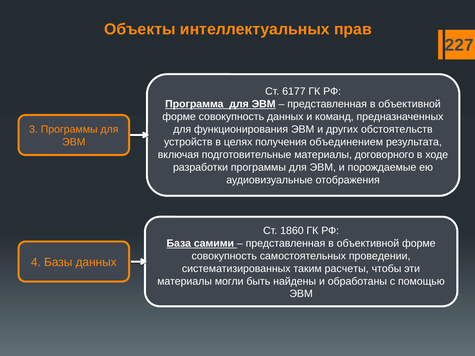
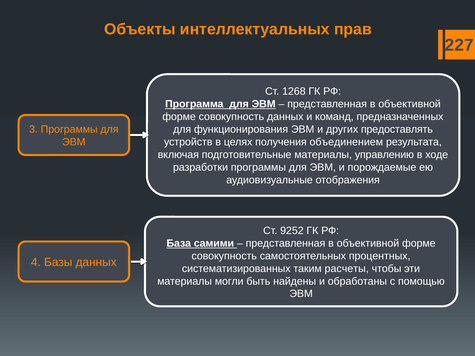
6177: 6177 -> 1268
обстоятельств: обстоятельств -> предоставлять
договорного: договорного -> управлению
1860: 1860 -> 9252
проведении: проведении -> процентных
